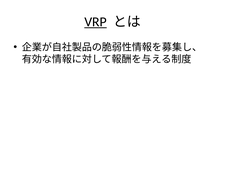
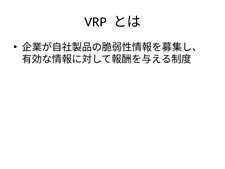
VRP underline: present -> none
